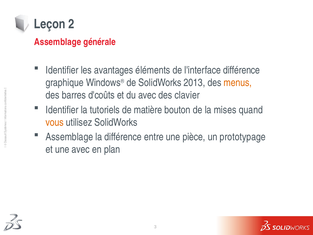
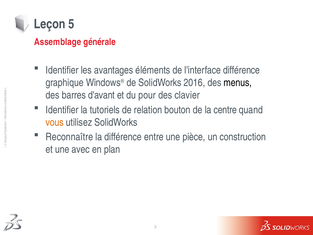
2: 2 -> 5
2013: 2013 -> 2016
menus colour: orange -> black
d'coûts: d'coûts -> d'avant
du avec: avec -> pour
matière: matière -> relation
mises: mises -> centre
Assemblage at (69, 137): Assemblage -> Reconnaître
prototypage: prototypage -> construction
